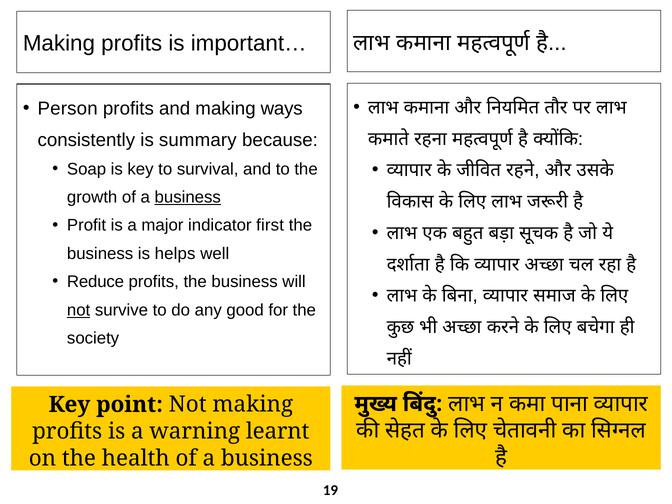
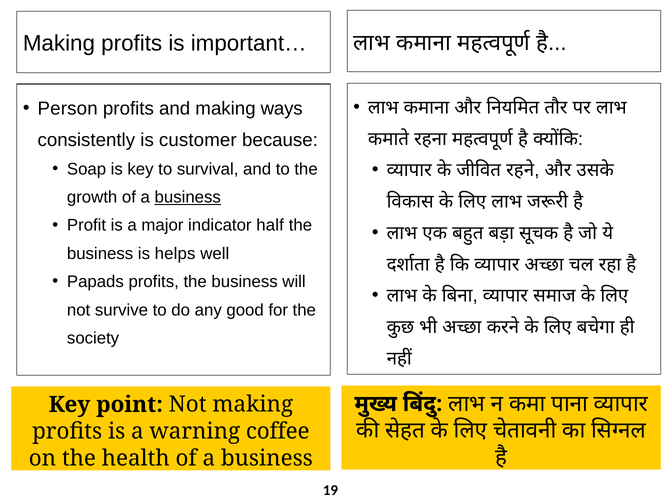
summary: summary -> customer
first: first -> half
Reduce: Reduce -> Papads
not at (79, 310) underline: present -> none
learnt: learnt -> coffee
